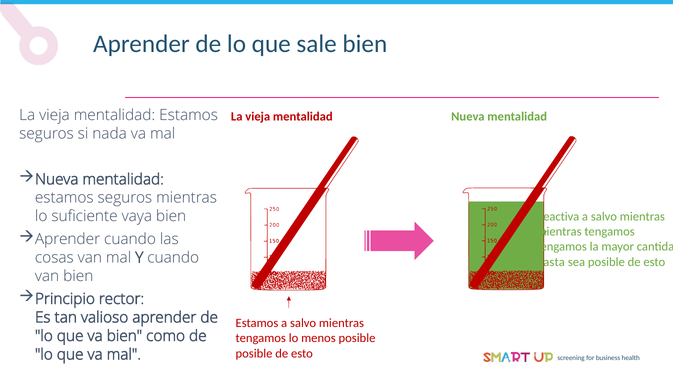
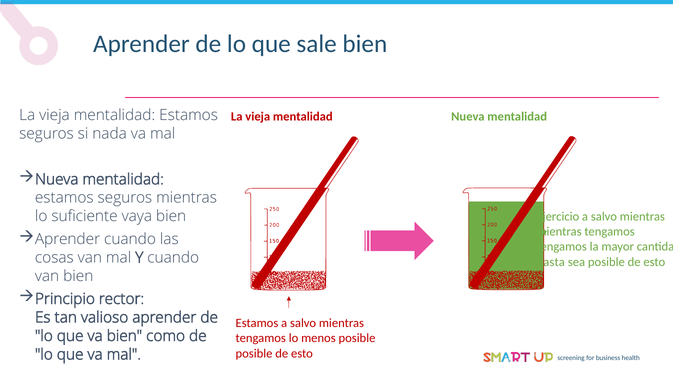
Reactiva: Reactiva -> Ejercicio
